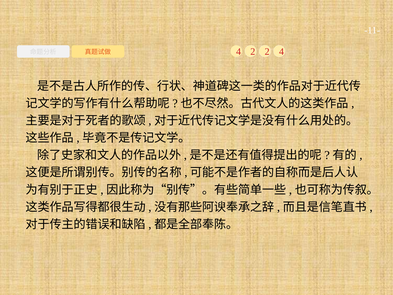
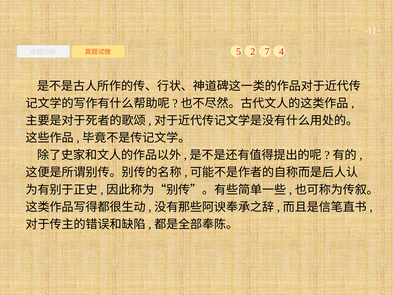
4 at (239, 52): 4 -> 5
2 2: 2 -> 7
